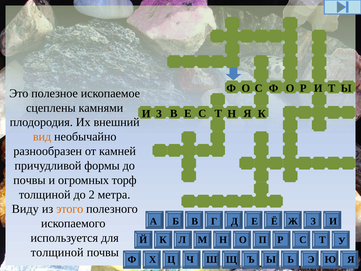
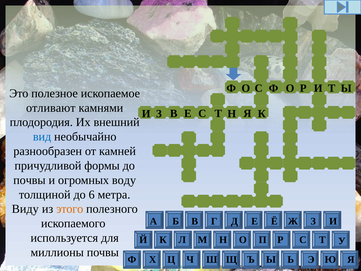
сцеплены: сцеплены -> отливают
вид colour: orange -> blue
торф: торф -> воду
2: 2 -> 6
толщиной at (57, 252): толщиной -> миллионы
